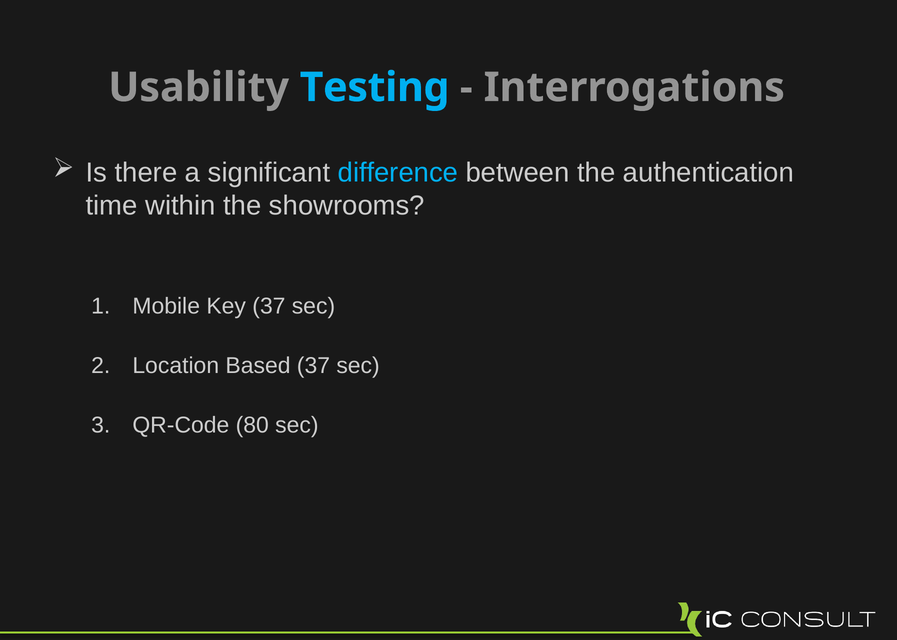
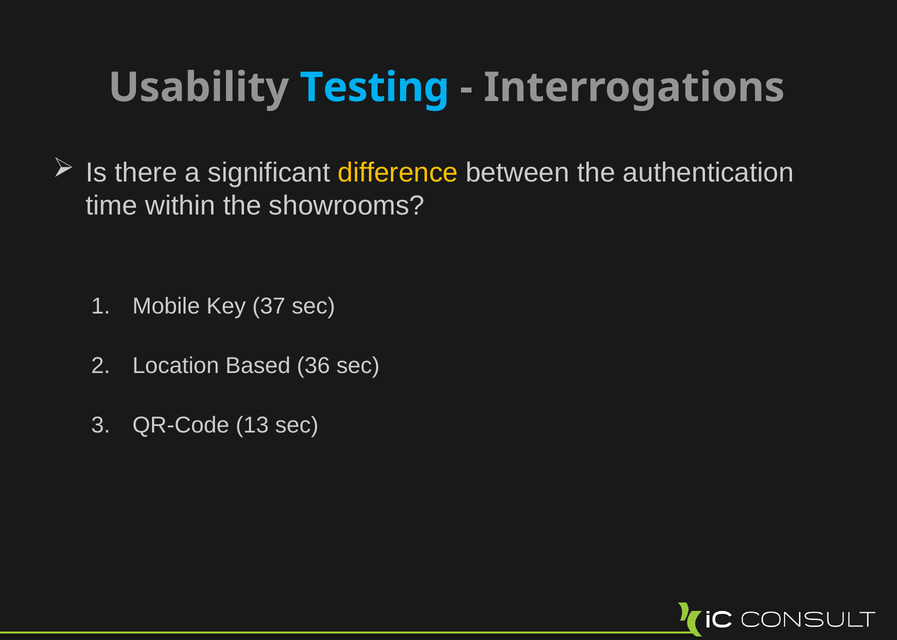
difference colour: light blue -> yellow
Based 37: 37 -> 36
80: 80 -> 13
